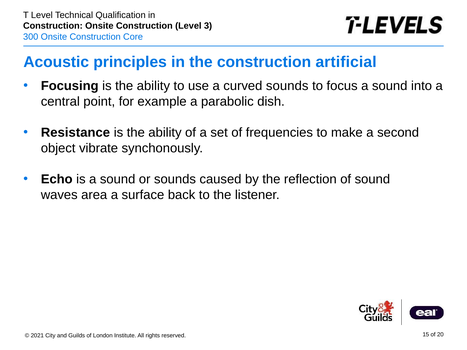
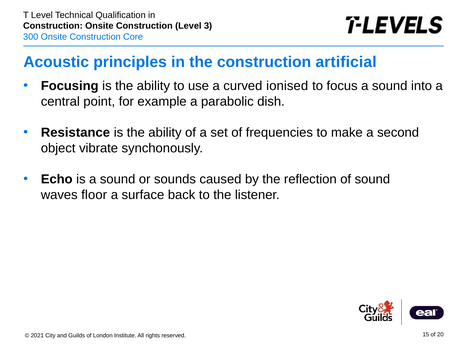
curved sounds: sounds -> ionised
area: area -> floor
